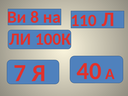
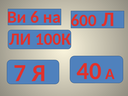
8: 8 -> 6
110: 110 -> 600
